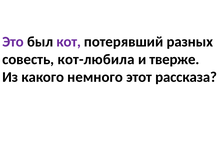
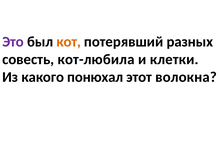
кот colour: purple -> orange
тверже: тверже -> клетки
немного: немного -> понюхал
рассказа: рассказа -> волокна
